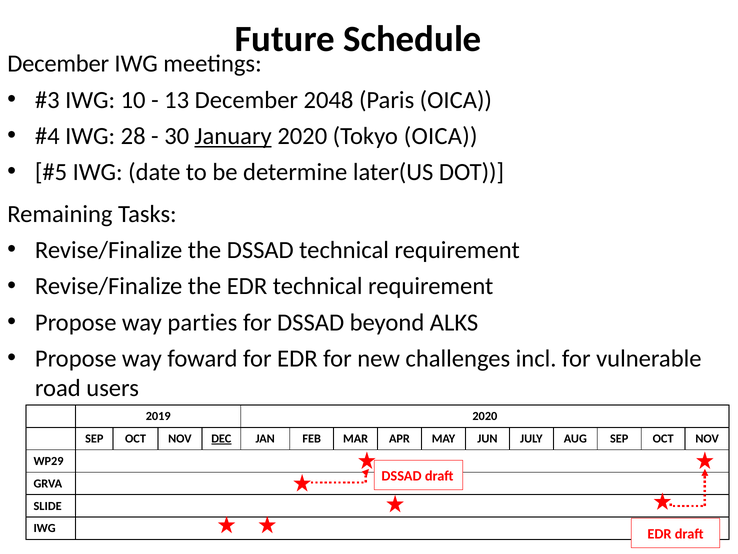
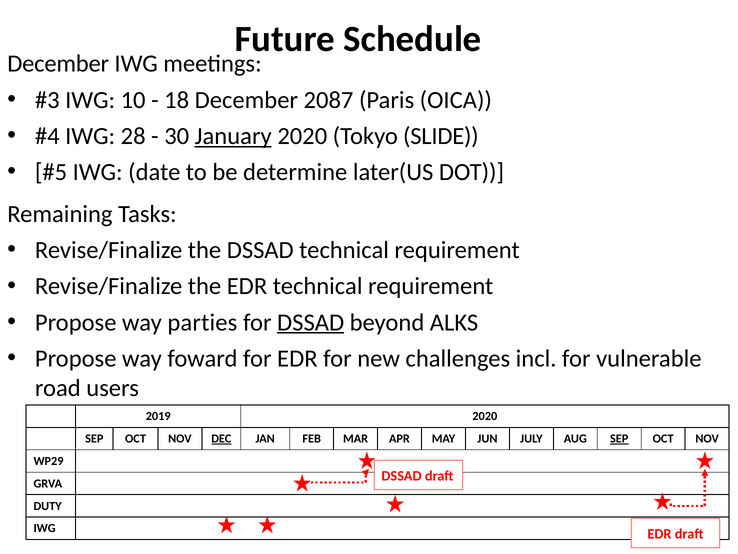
13: 13 -> 18
2048: 2048 -> 2087
Tokyo OICA: OICA -> SLIDE
DSSAD at (311, 322) underline: none -> present
SEP at (619, 438) underline: none -> present
SLIDE: SLIDE -> DUTY
